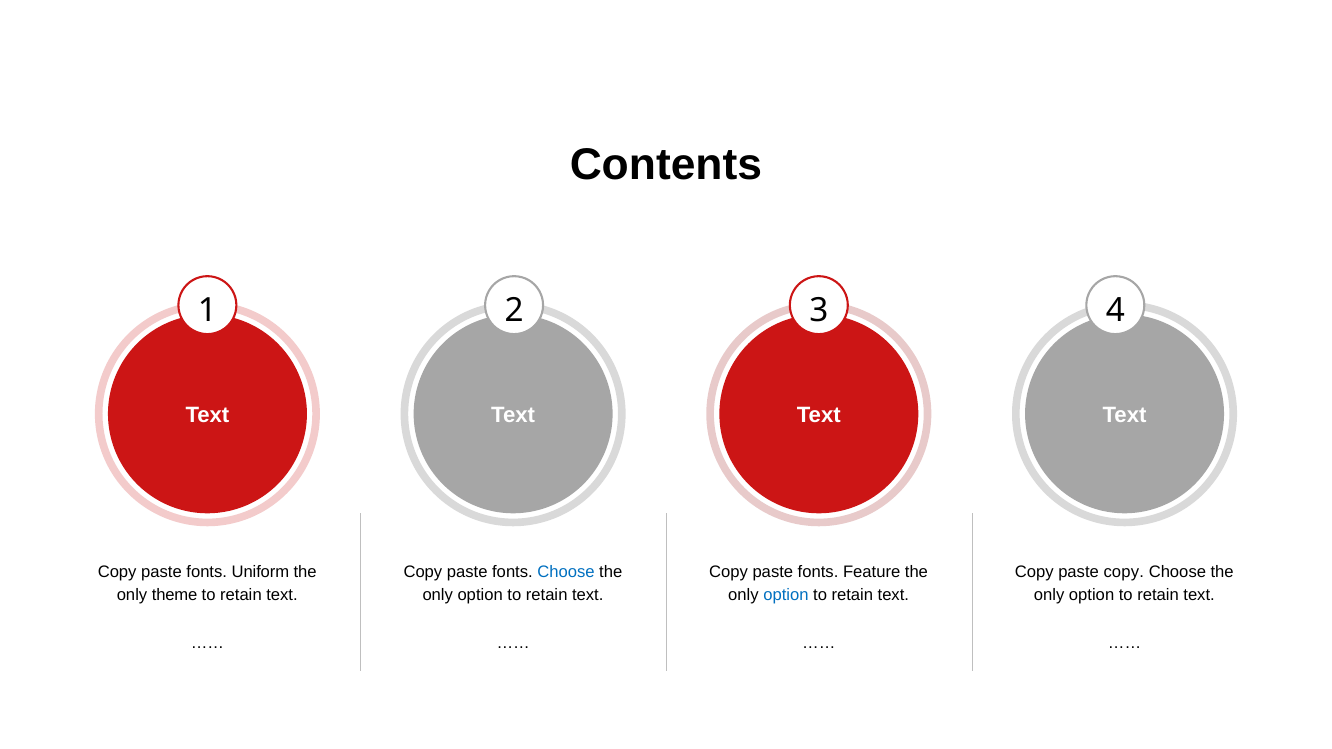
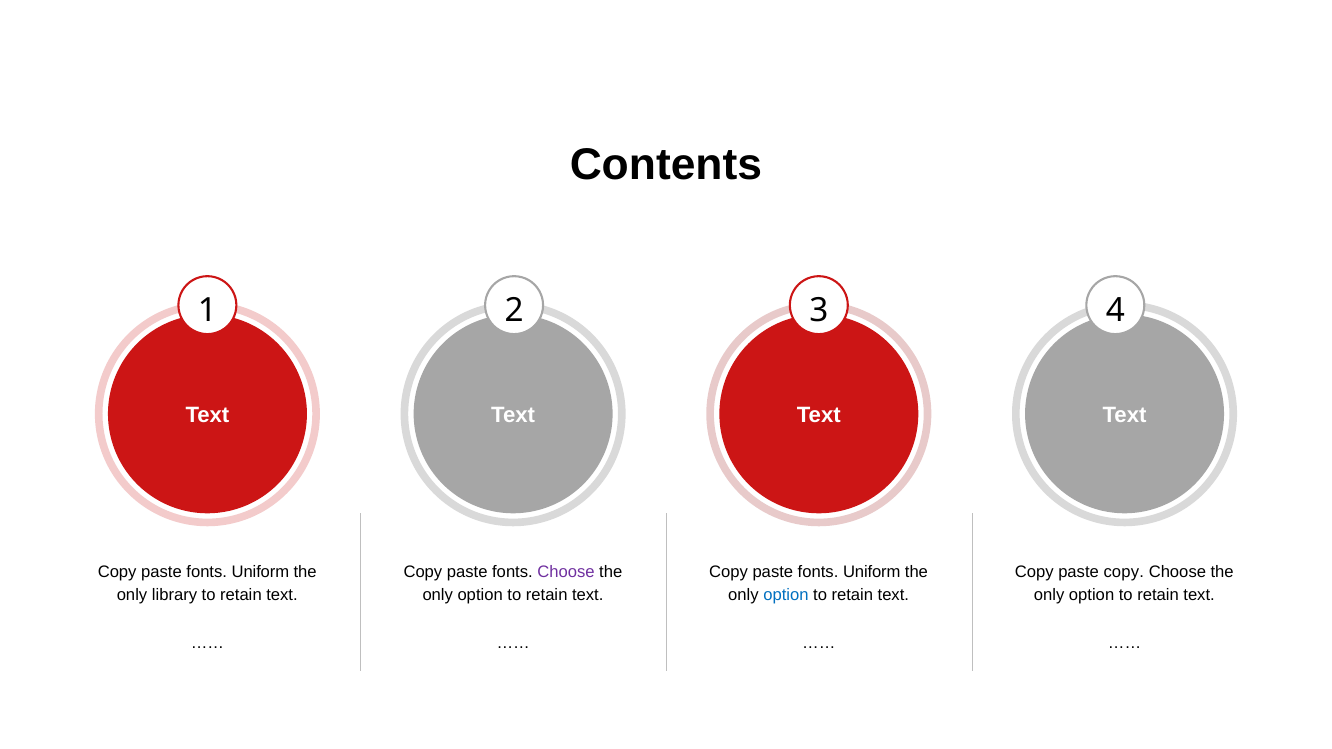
Choose at (566, 572) colour: blue -> purple
Feature at (872, 572): Feature -> Uniform
theme: theme -> library
